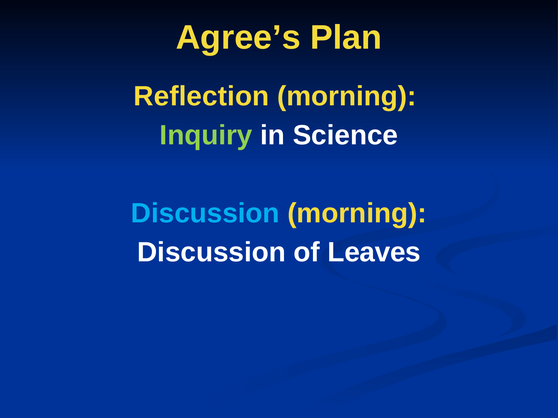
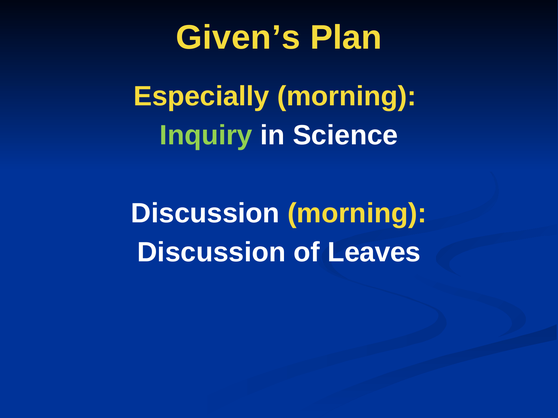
Agree’s: Agree’s -> Given’s
Reflection: Reflection -> Especially
Discussion at (205, 214) colour: light blue -> white
